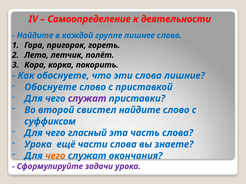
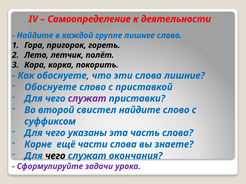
гласный: гласный -> указаны
Урока at (38, 145): Урока -> Корне
чего at (55, 156) colour: orange -> black
